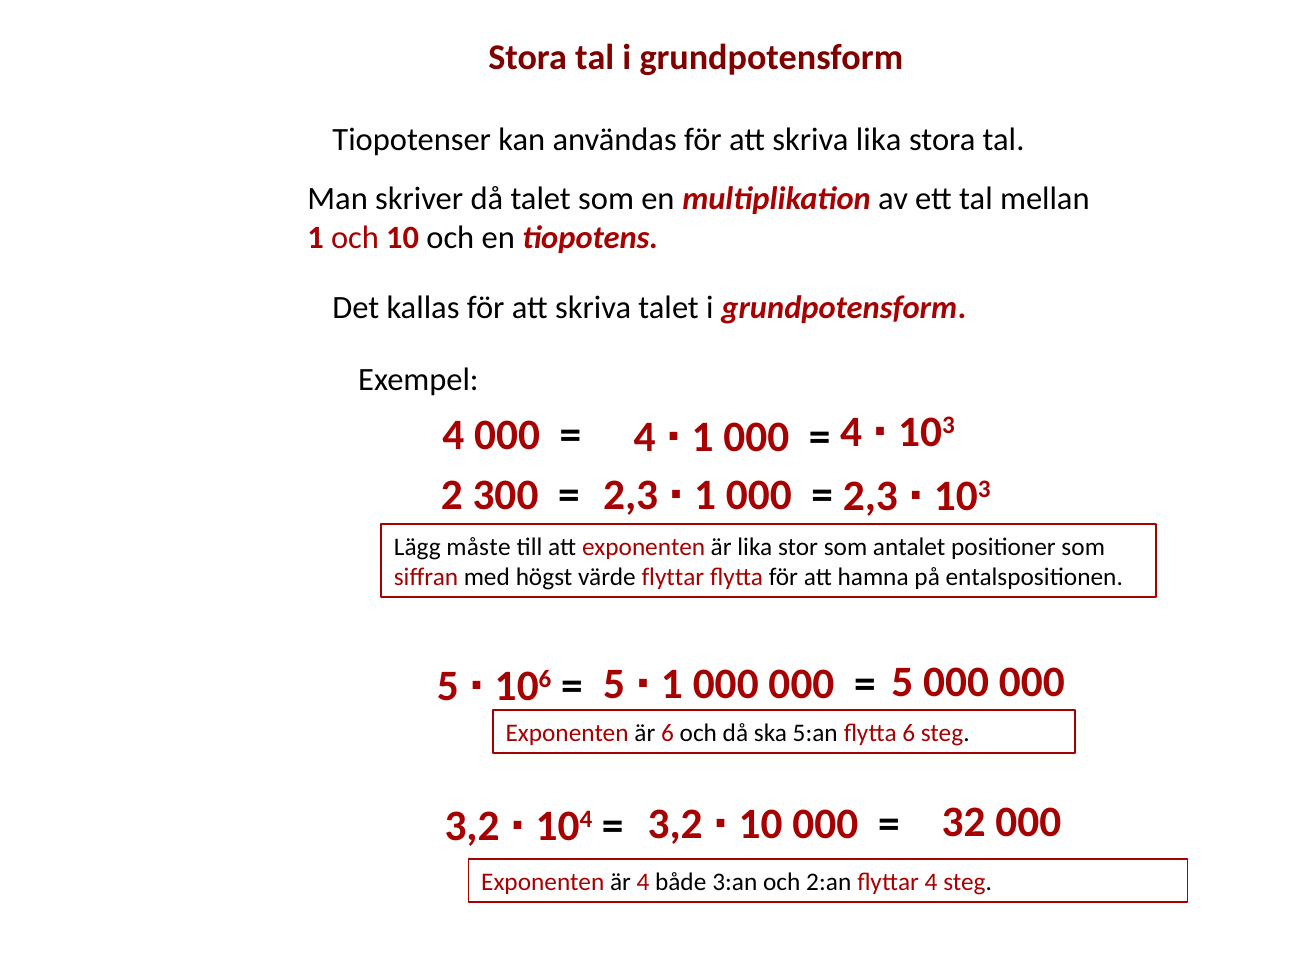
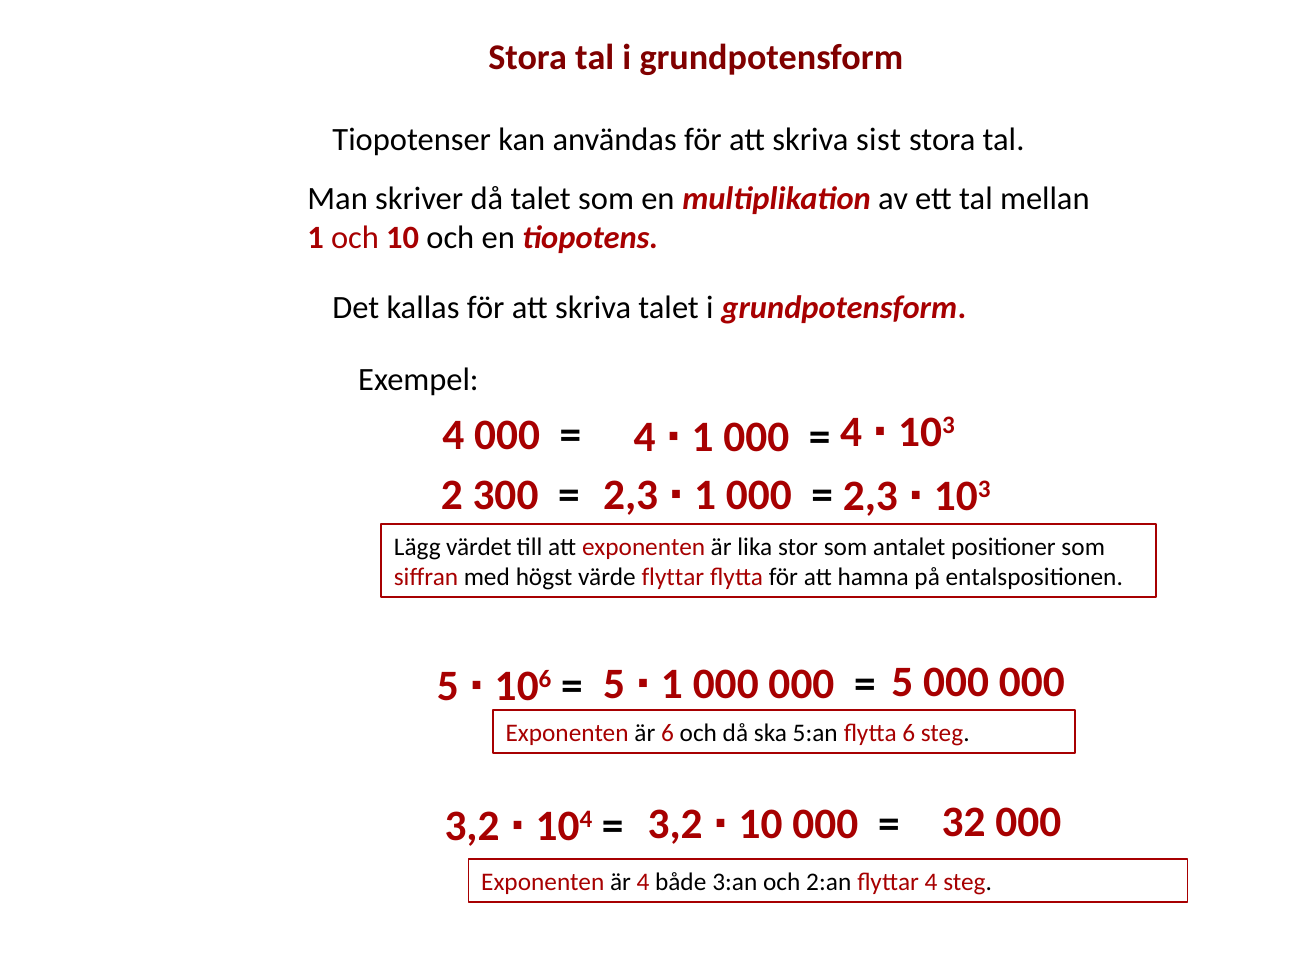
skriva lika: lika -> sist
måste: måste -> värdet
